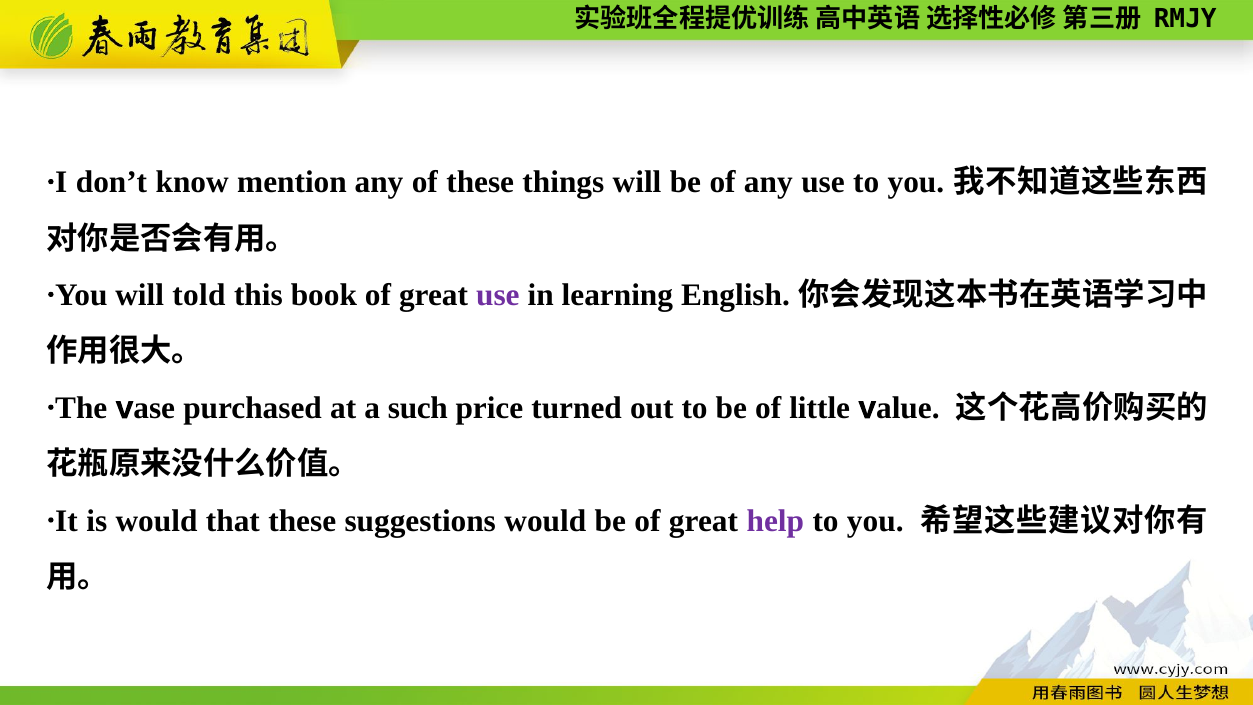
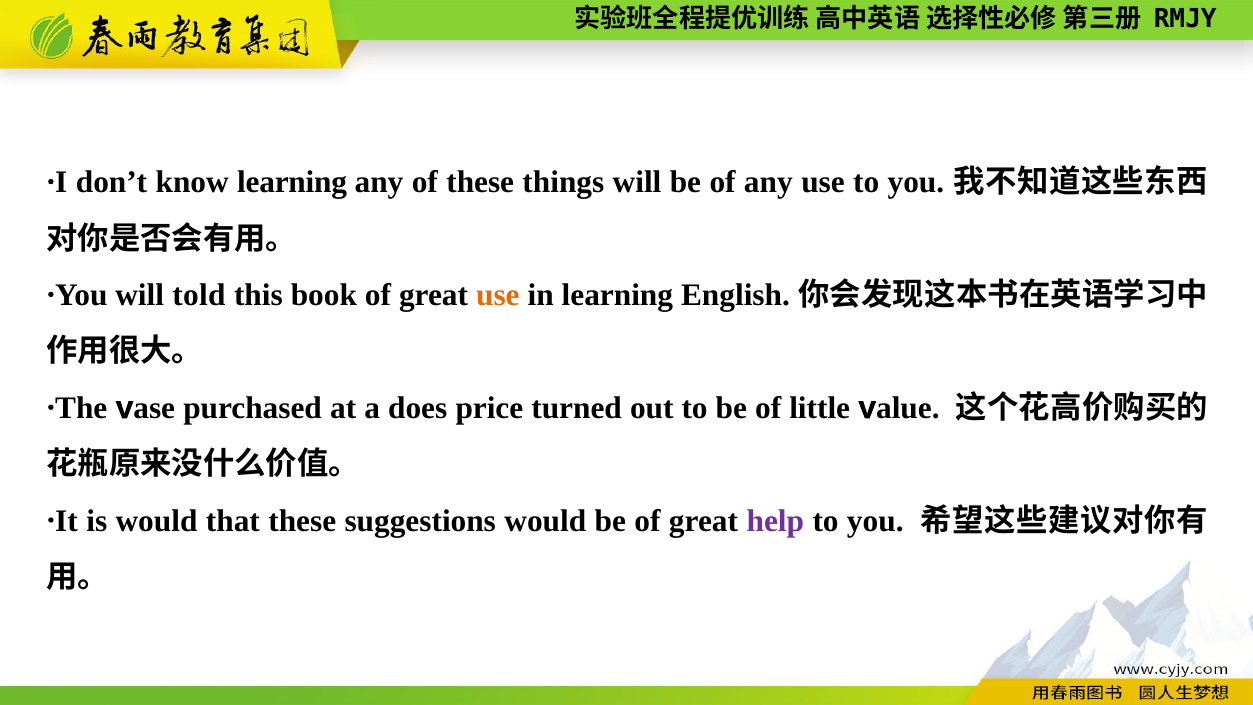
know mention: mention -> learning
use at (498, 295) colour: purple -> orange
such: such -> does
